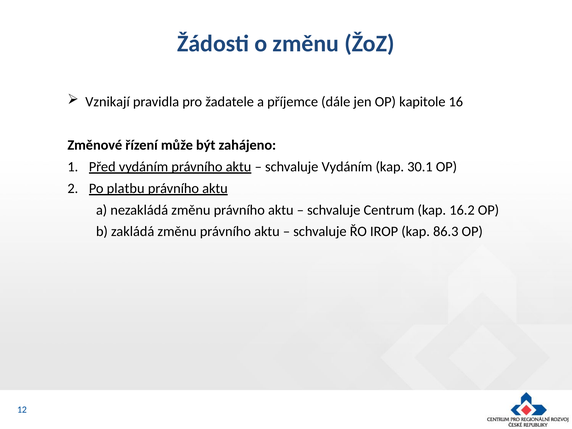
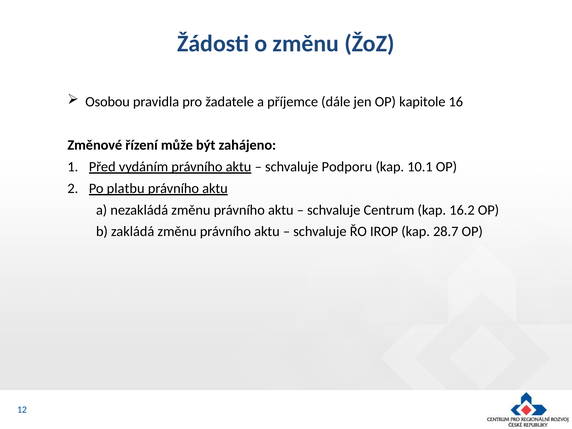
Vznikají: Vznikají -> Osobou
schvaluje Vydáním: Vydáním -> Podporu
30.1: 30.1 -> 10.1
86.3: 86.3 -> 28.7
